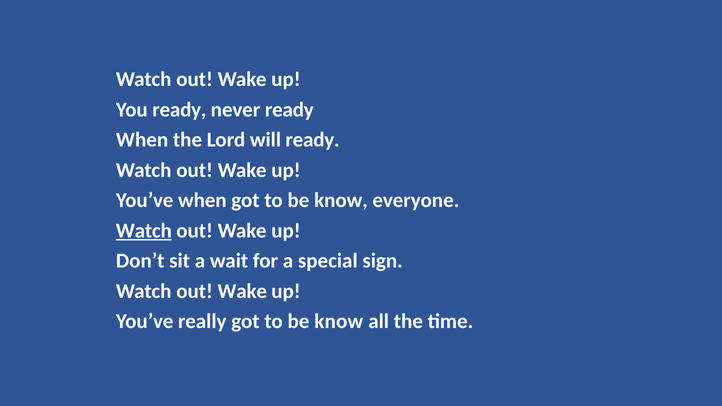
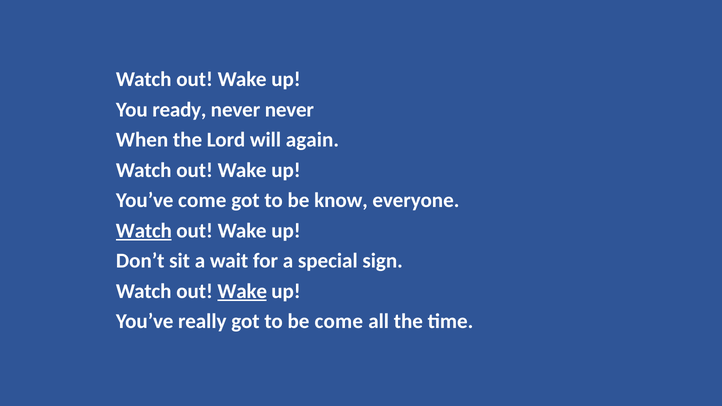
never ready: ready -> never
will ready: ready -> again
You’ve when: when -> come
Wake at (242, 291) underline: none -> present
know at (339, 322): know -> come
